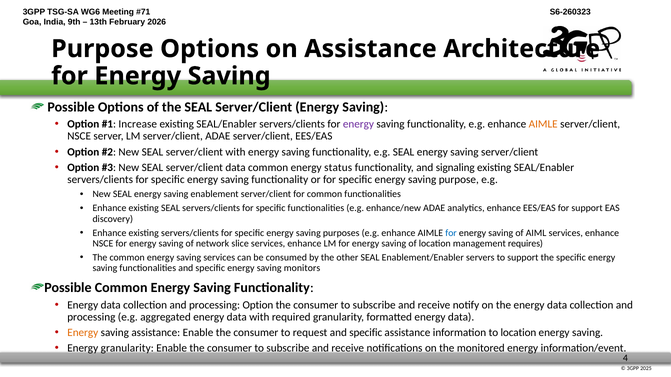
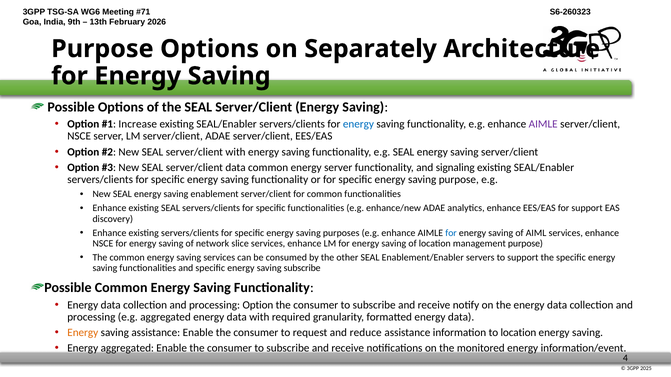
on Assistance: Assistance -> Separately
energy at (358, 124) colour: purple -> blue
AIMLE at (543, 124) colour: orange -> purple
energy status: status -> server
management requires: requires -> purpose
saving monitors: monitors -> subscribe
request and specific: specific -> reduce
Energy granularity: granularity -> aggregated
